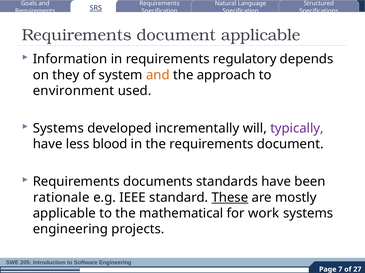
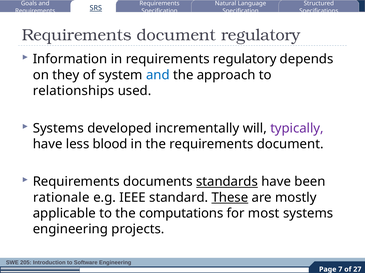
document applicable: applicable -> regulatory
and at (158, 75) colour: orange -> blue
environment: environment -> relationships
standards underline: none -> present
mathematical: mathematical -> computations
work: work -> most
